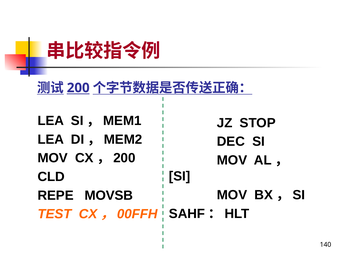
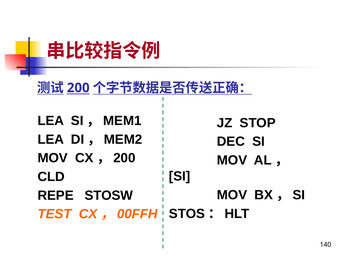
MOVSB: MOVSB -> STOSW
SAHF: SAHF -> STOS
